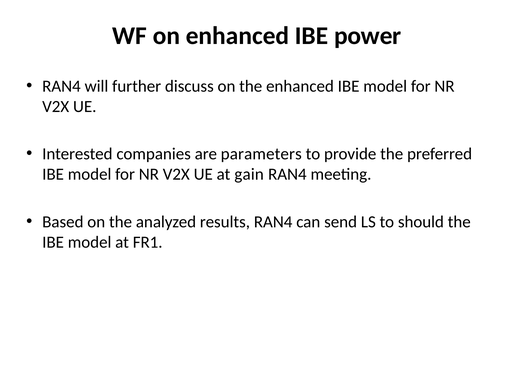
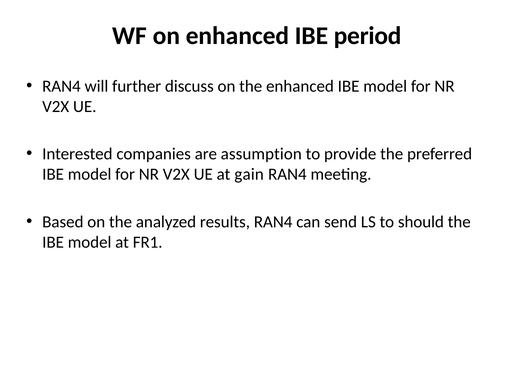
power: power -> period
parameters: parameters -> assumption
